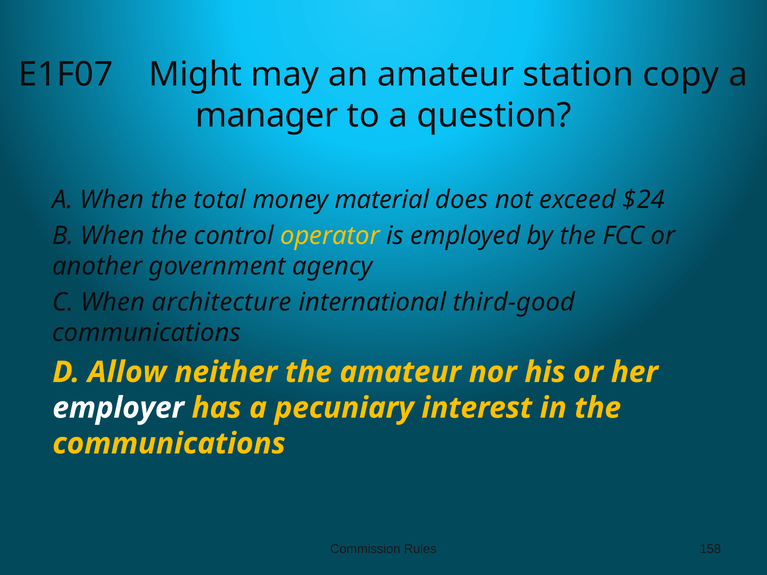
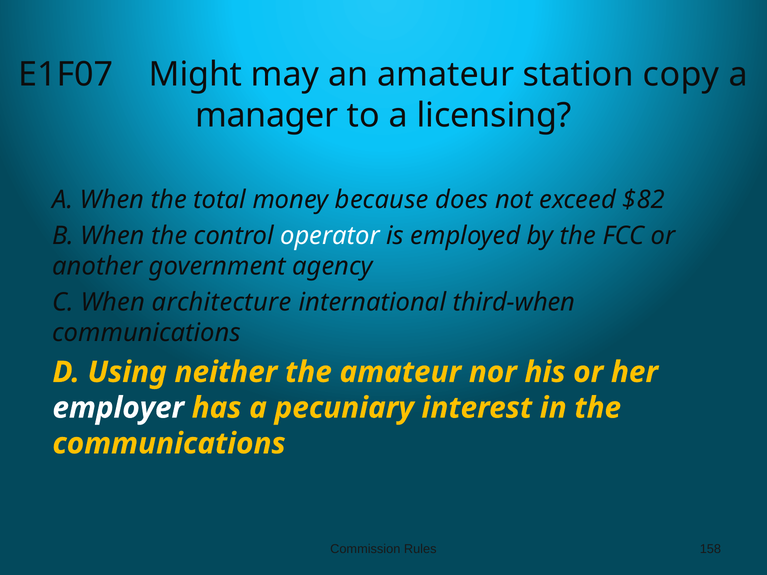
question: question -> licensing
material: material -> because
$24: $24 -> $82
operator colour: yellow -> white
third-good: third-good -> third-when
Allow: Allow -> Using
